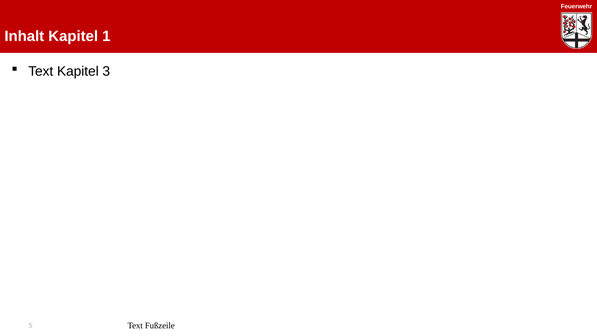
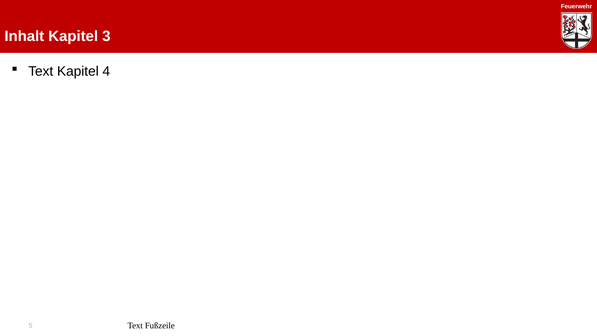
1: 1 -> 3
3: 3 -> 4
